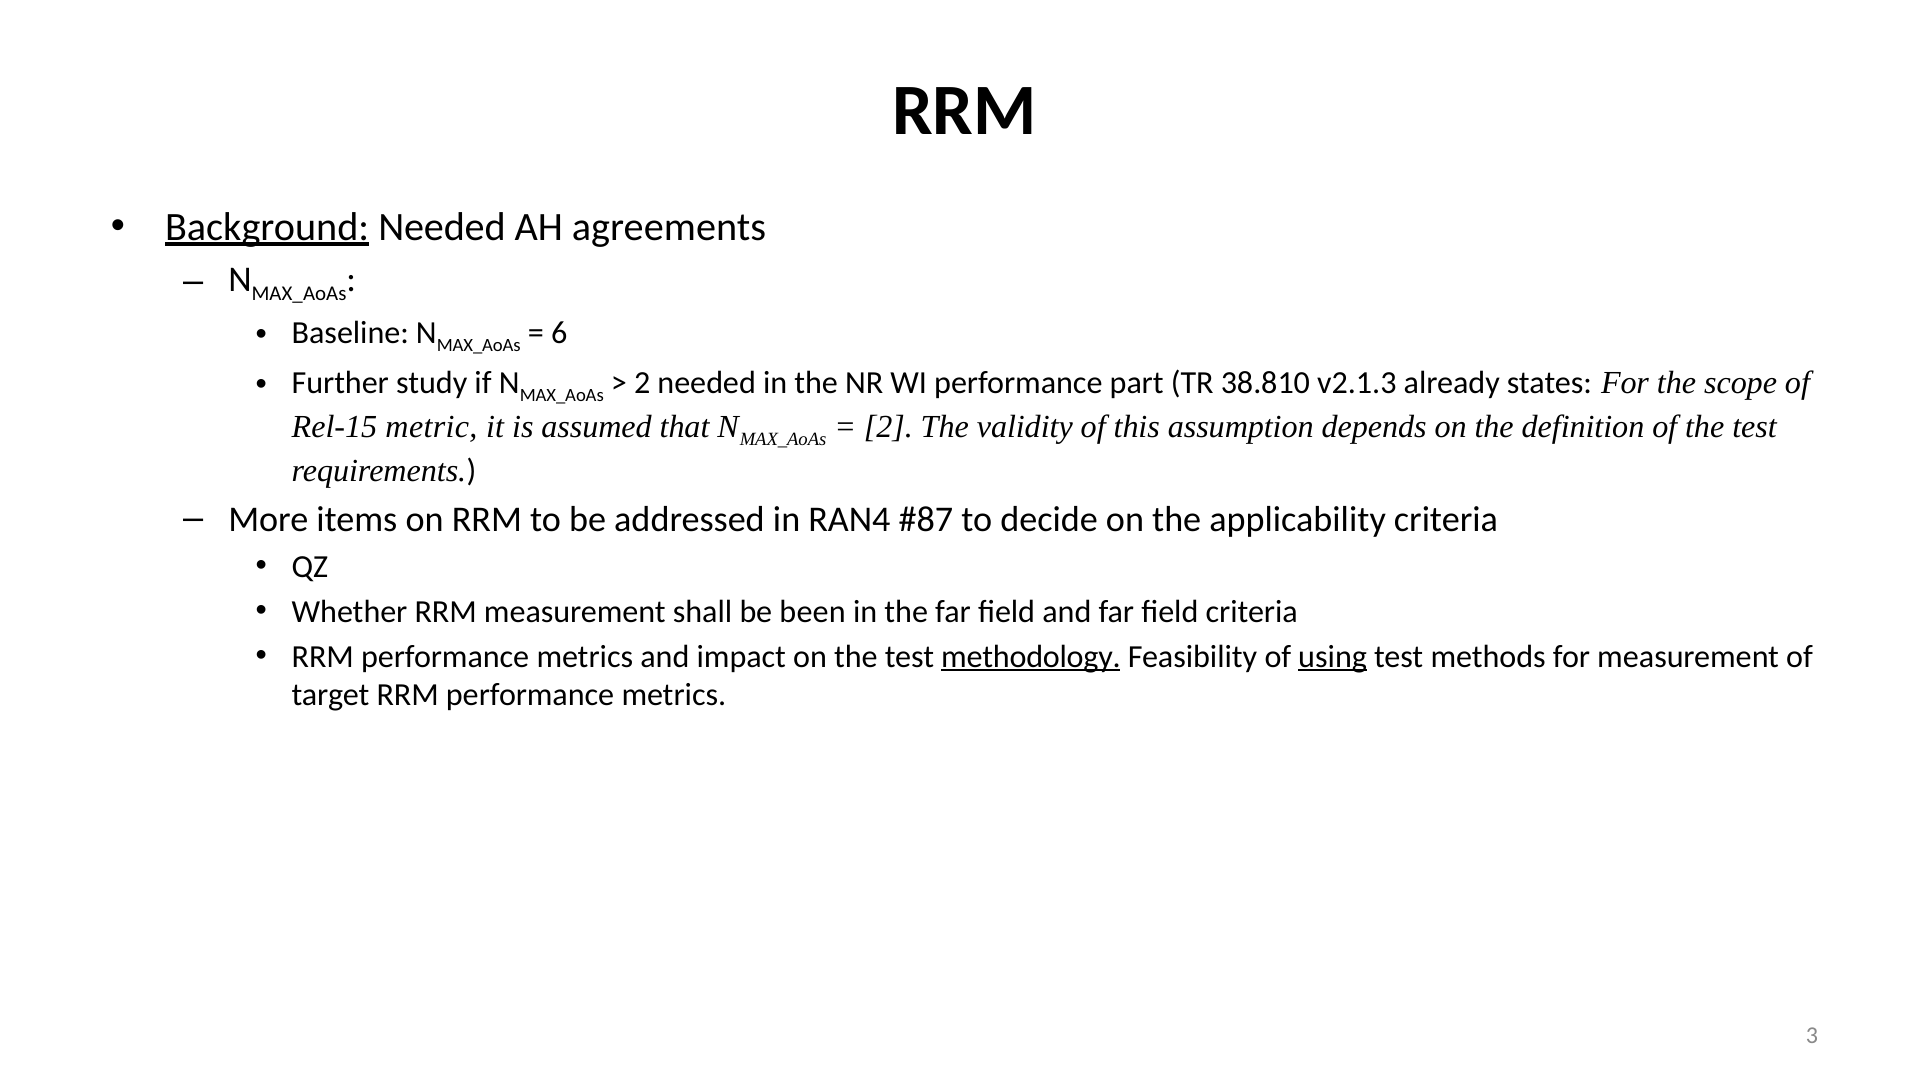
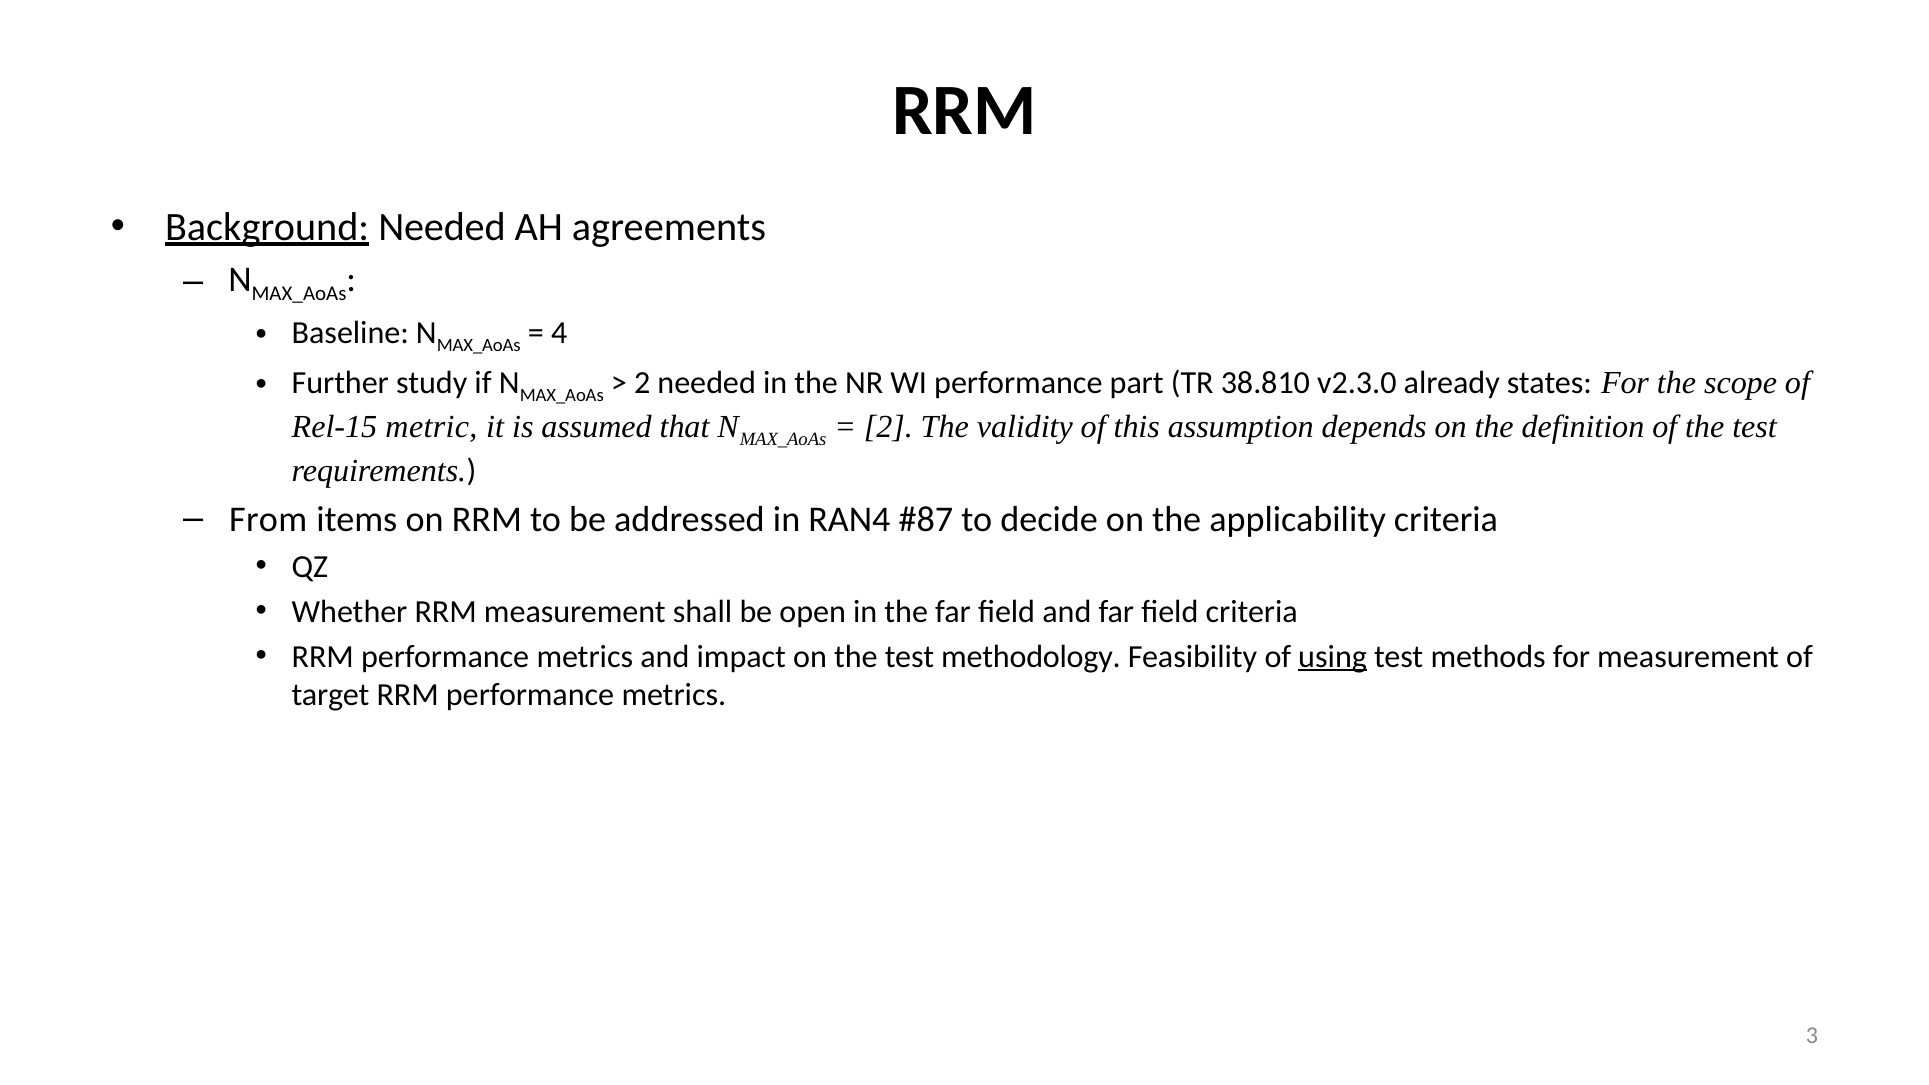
6: 6 -> 4
v2.1.3: v2.1.3 -> v2.3.0
More: More -> From
been: been -> open
methodology underline: present -> none
